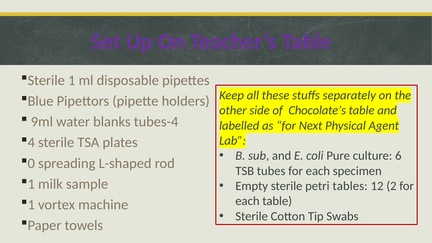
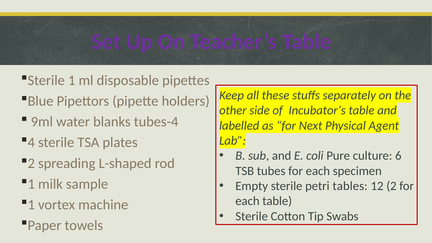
Chocolate’s: Chocolate’s -> Incubator’s
0 at (31, 163): 0 -> 2
